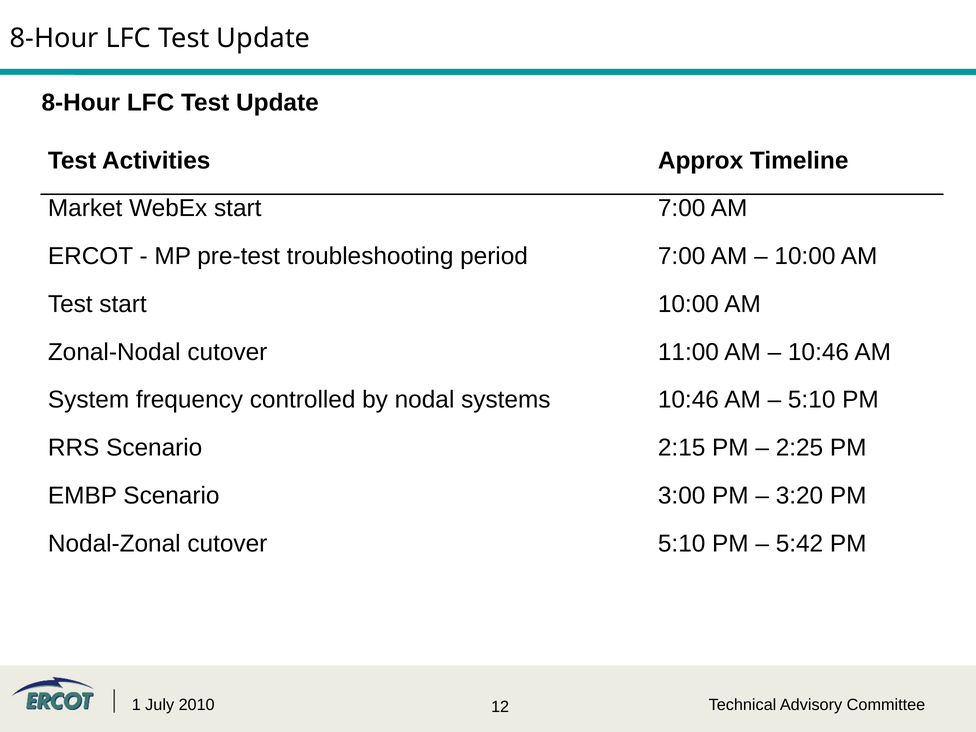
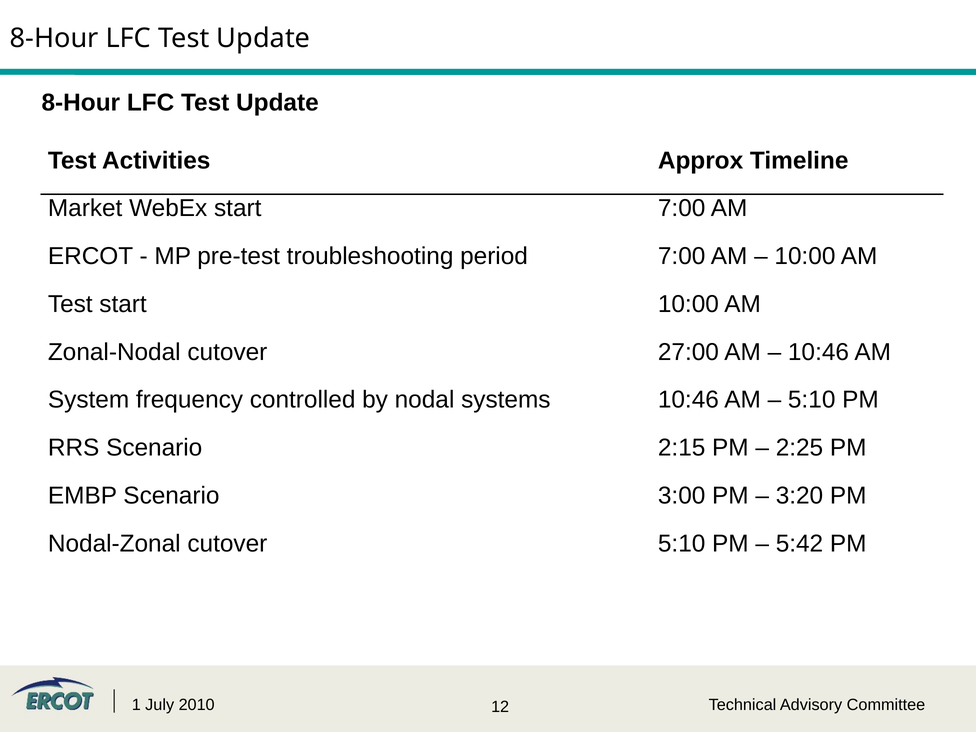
11:00: 11:00 -> 27:00
